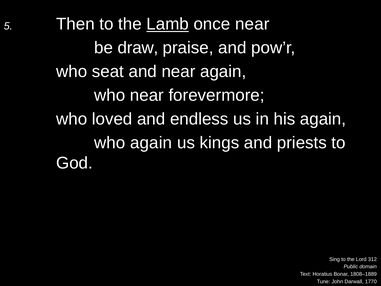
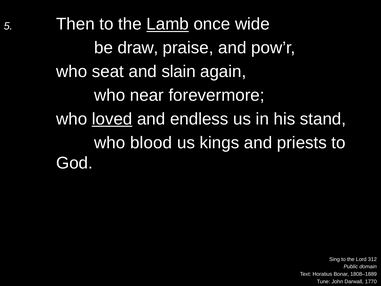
once near: near -> wide
and near: near -> slain
loved underline: none -> present
his again: again -> stand
who again: again -> blood
